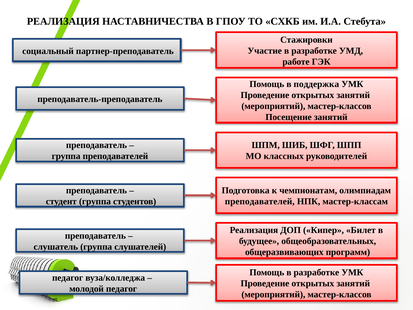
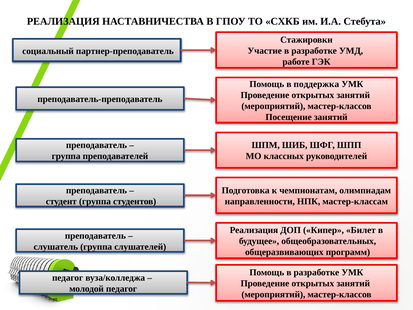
преподавателей at (260, 201): преподавателей -> направленности
